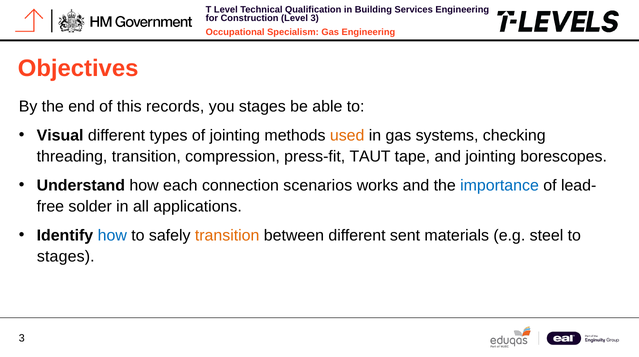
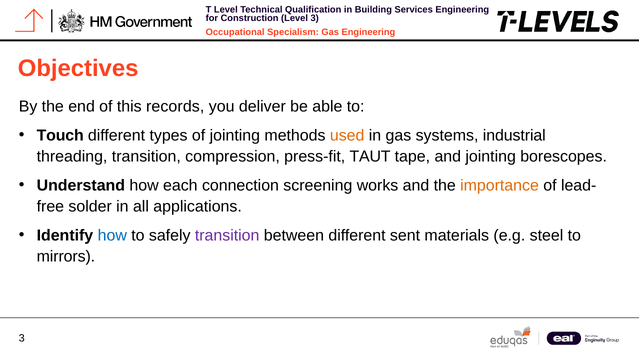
you stages: stages -> deliver
Visual: Visual -> Touch
checking: checking -> industrial
scenarios: scenarios -> screening
importance colour: blue -> orange
transition at (227, 235) colour: orange -> purple
stages at (66, 256): stages -> mirrors
